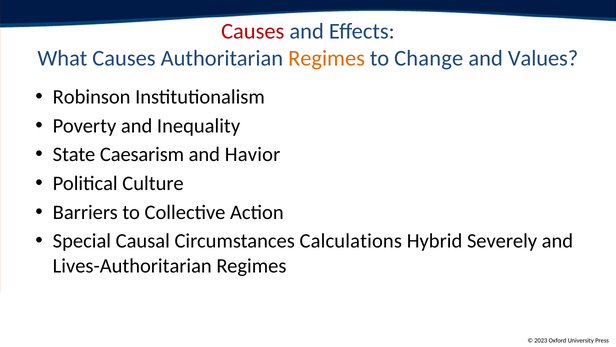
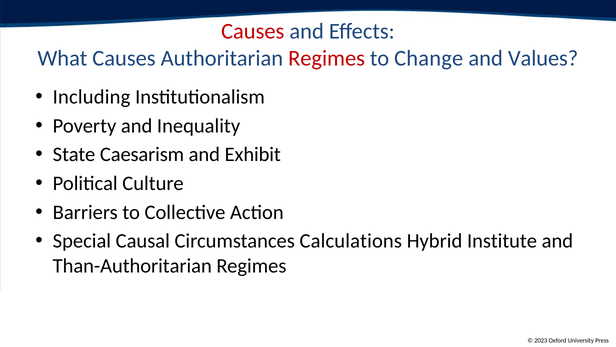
Regimes at (327, 58) colour: orange -> red
Robinson: Robinson -> Including
Havior: Havior -> Exhibit
Severely: Severely -> Institute
Lives-Authoritarian: Lives-Authoritarian -> Than-Authoritarian
